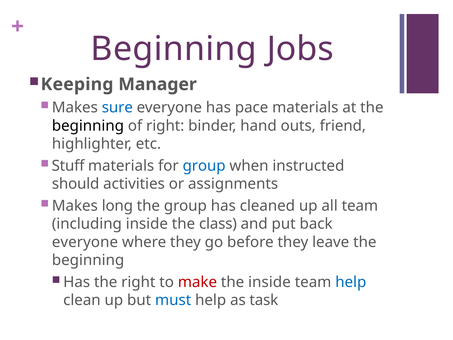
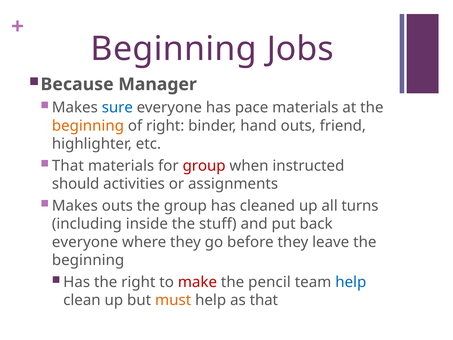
Keeping: Keeping -> Because
beginning at (88, 126) colour: black -> orange
Stuff at (68, 166): Stuff -> That
group at (204, 166) colour: blue -> red
Makes long: long -> outs
all team: team -> turns
class: class -> stuff
the inside: inside -> pencil
must colour: blue -> orange
as task: task -> that
